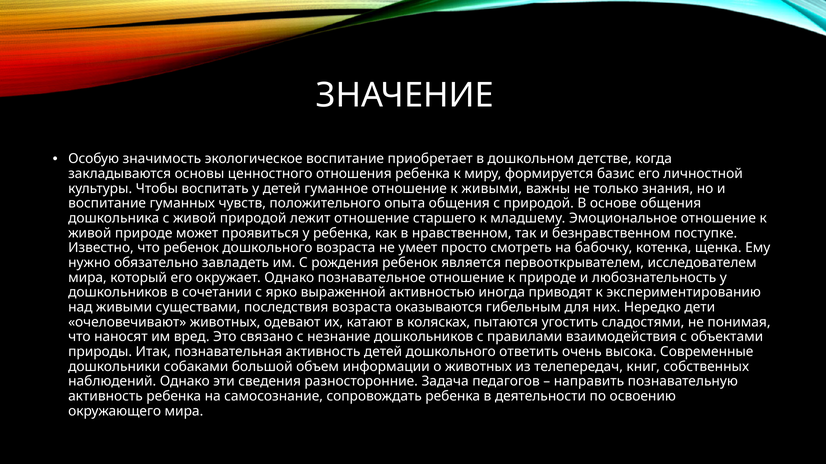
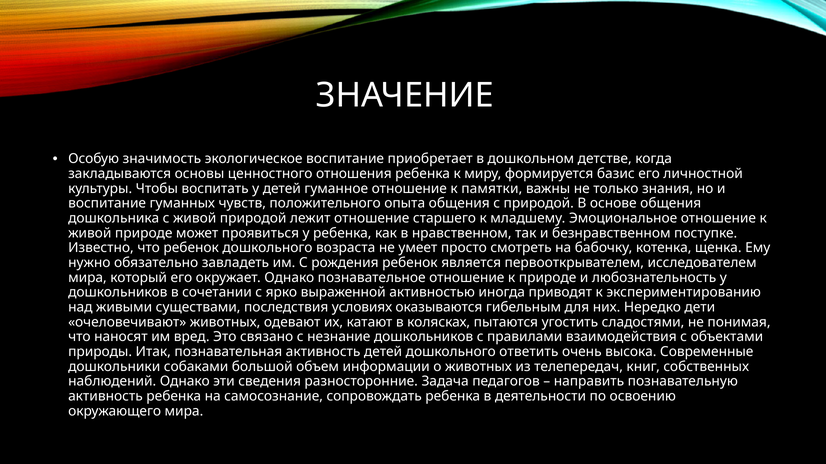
к живыми: живыми -> памятки
последствия возраста: возраста -> условиях
